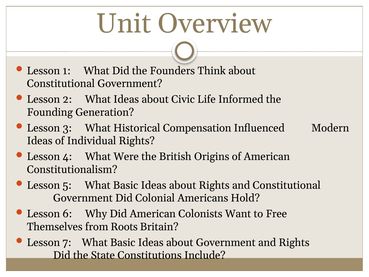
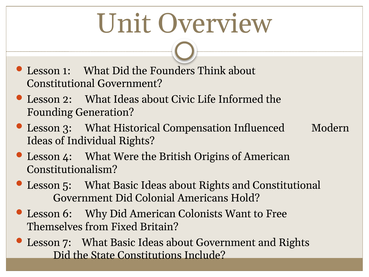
Roots: Roots -> Fixed
